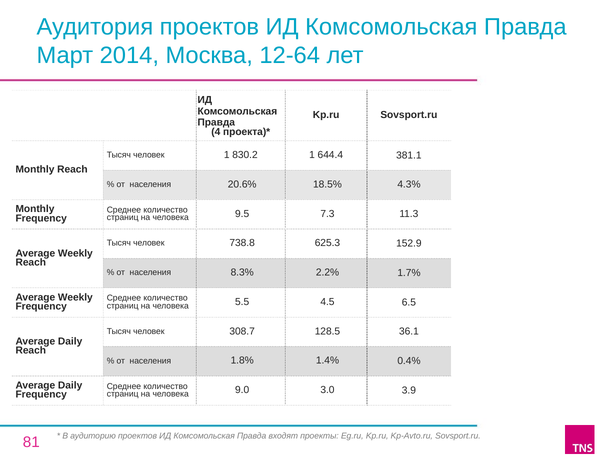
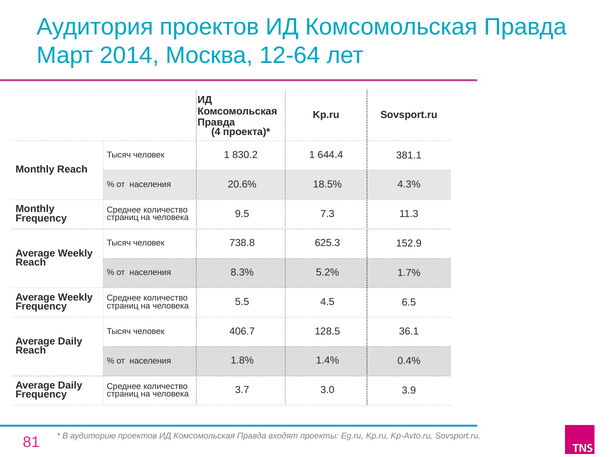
2.2%: 2.2% -> 5.2%
308.7: 308.7 -> 406.7
9.0: 9.0 -> 3.7
